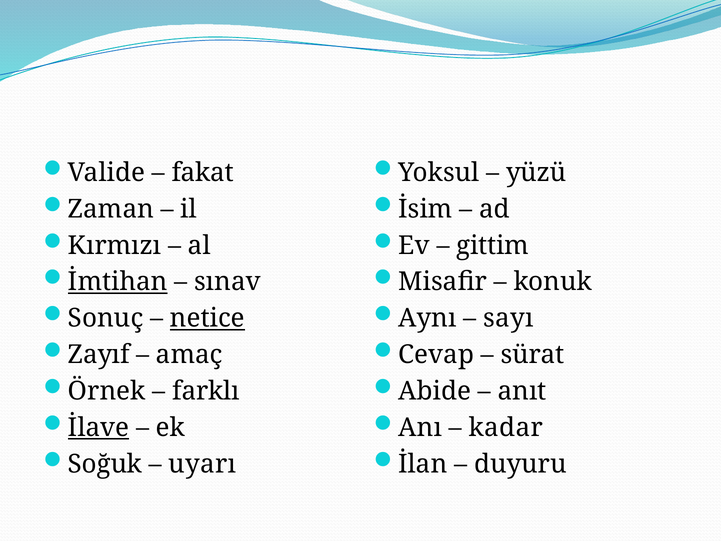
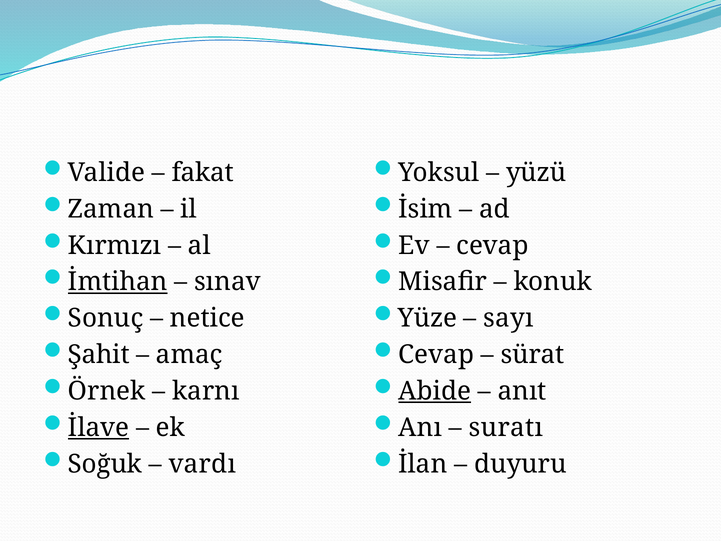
gittim at (493, 245): gittim -> cevap
netice underline: present -> none
Aynı: Aynı -> Yüze
Zayıf: Zayıf -> Şahit
farklı: farklı -> karnı
Abide underline: none -> present
kadar: kadar -> suratı
uyarı: uyarı -> vardı
